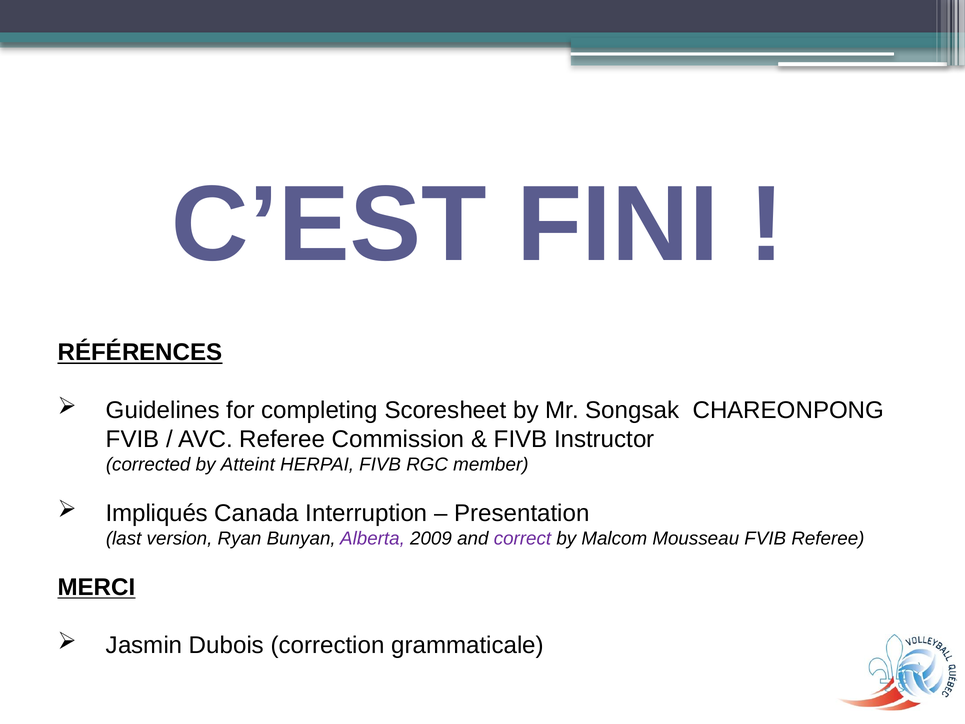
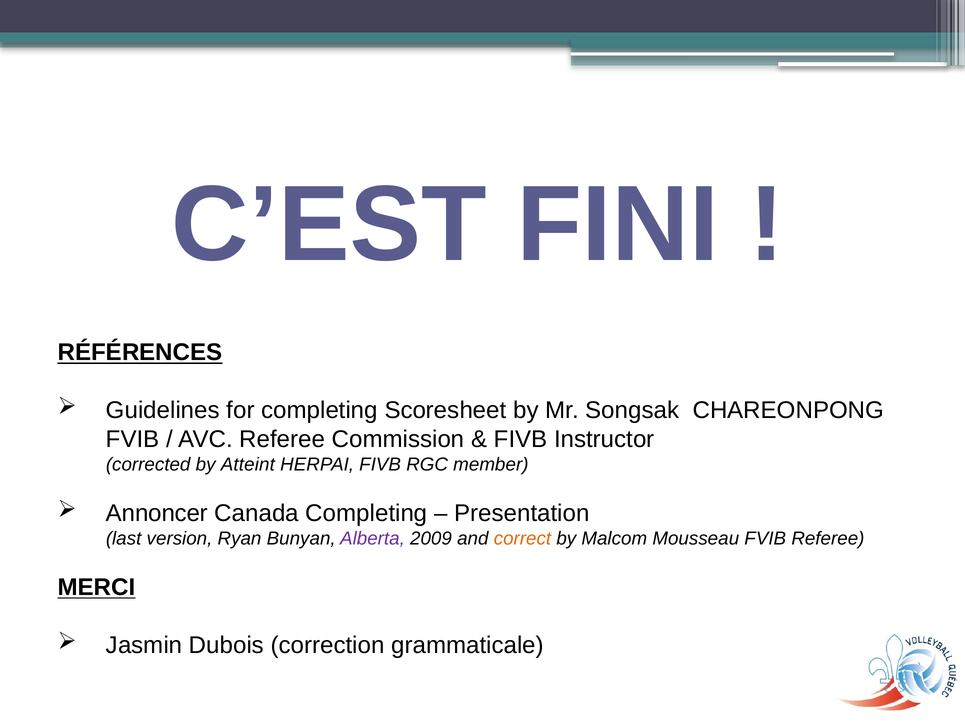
Impliqués: Impliqués -> Annoncer
Canada Interruption: Interruption -> Completing
correct colour: purple -> orange
